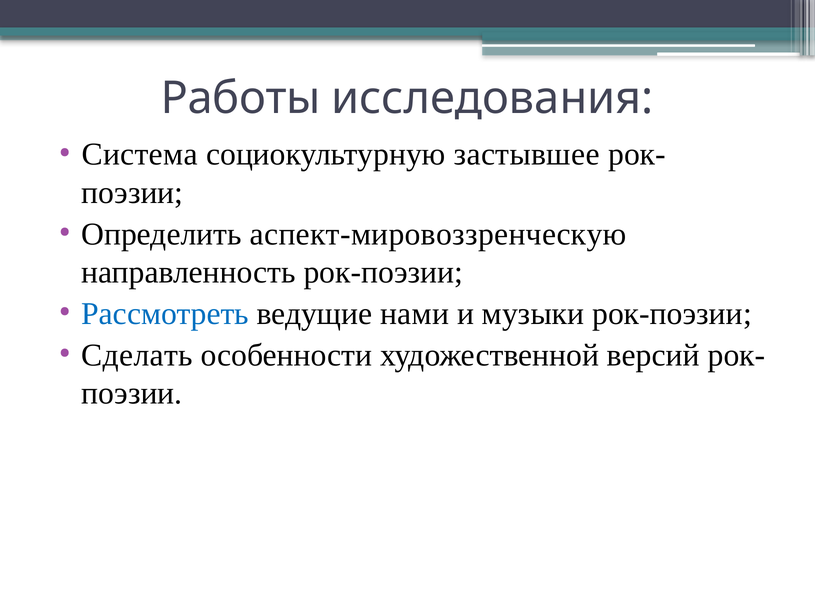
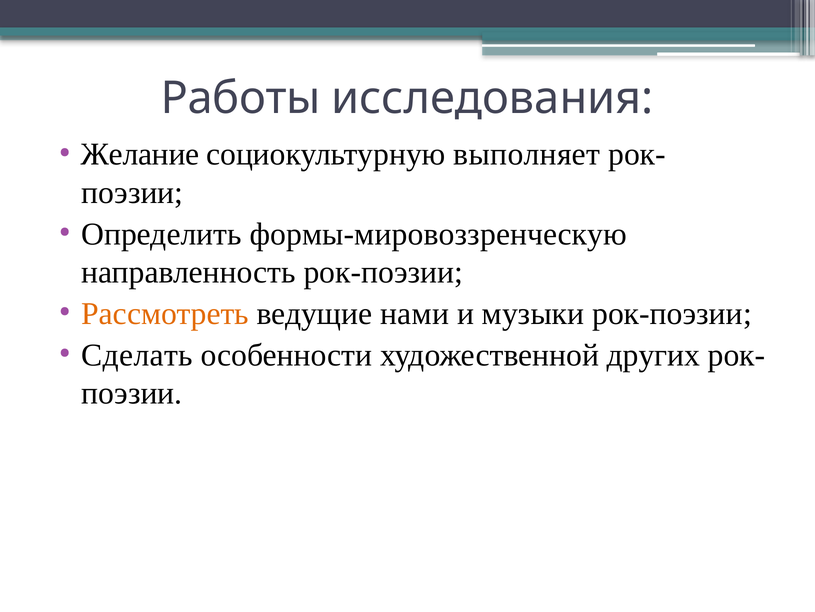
Система: Система -> Желание
застывшее: застывшее -> выполняет
аспект-мировоззренческую: аспект-мировоззренческую -> формы-мировоззренческую
Рассмотреть colour: blue -> orange
версий: версий -> других
